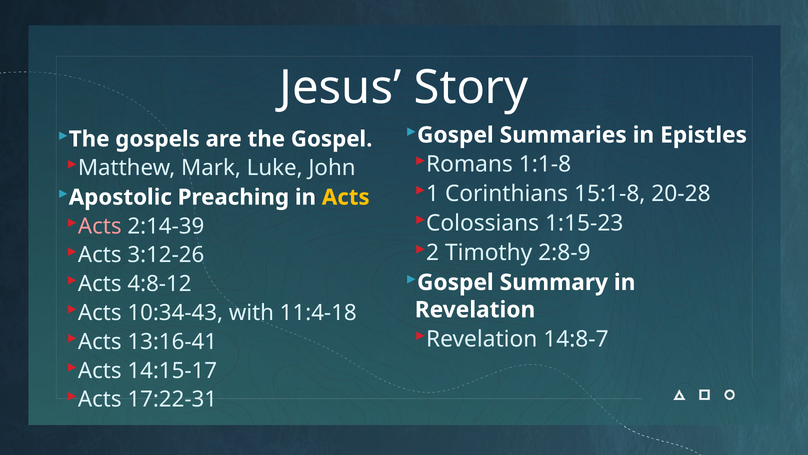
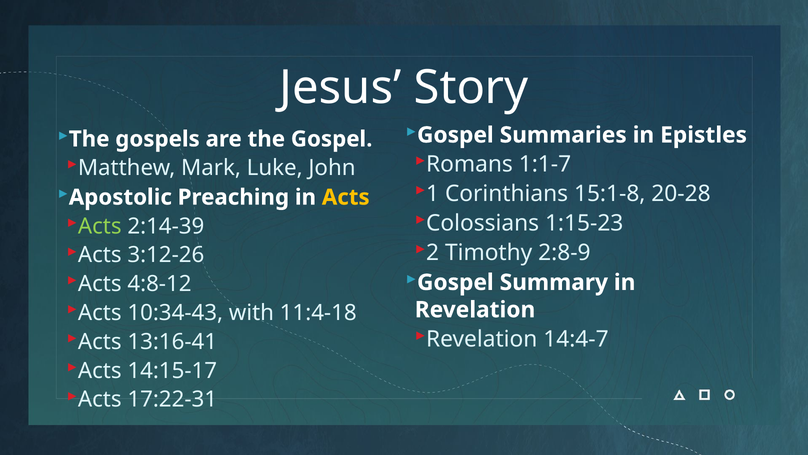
1:1-8: 1:1-8 -> 1:1-7
Acts at (100, 226) colour: pink -> light green
14:8-7: 14:8-7 -> 14:4-7
